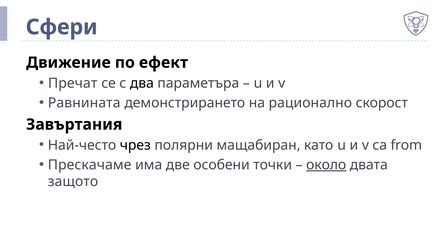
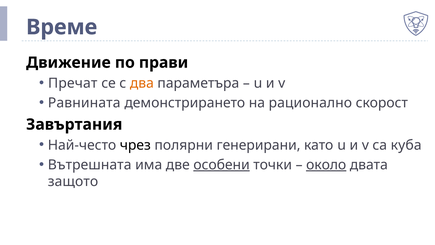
Сфери: Сфери -> Време
ефект: ефект -> прави
два colour: black -> orange
мащабиран: мащабиран -> генерирани
from: from -> куба
Прескачаме: Прескачаме -> Вътрешната
особени underline: none -> present
